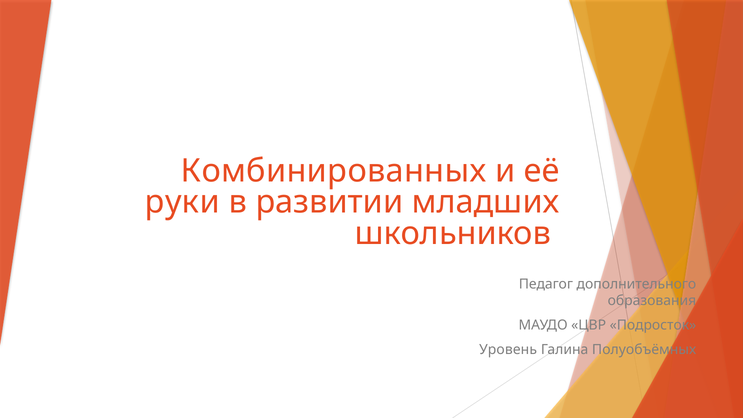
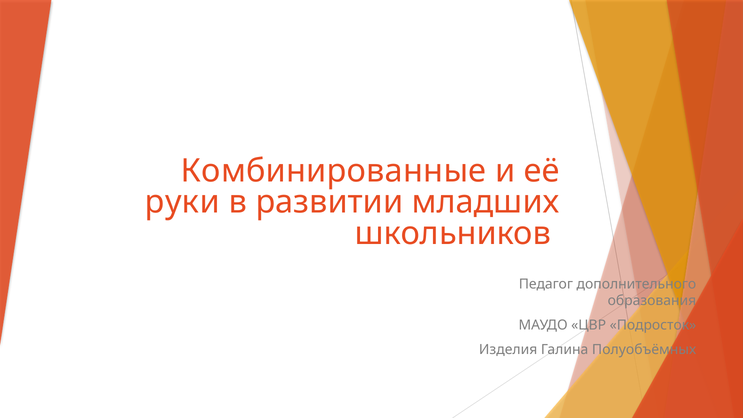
Комбинированных: Комбинированных -> Комбинированные
Уровень: Уровень -> Изделия
